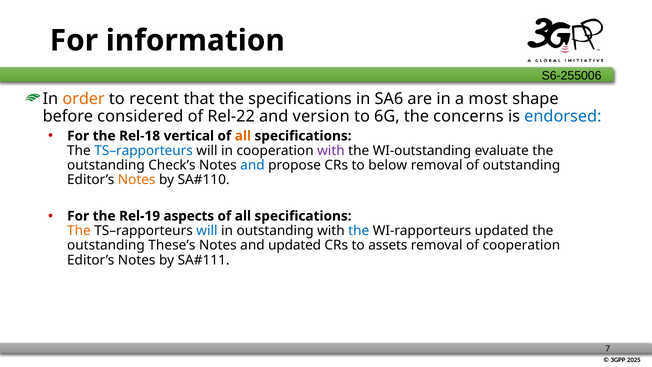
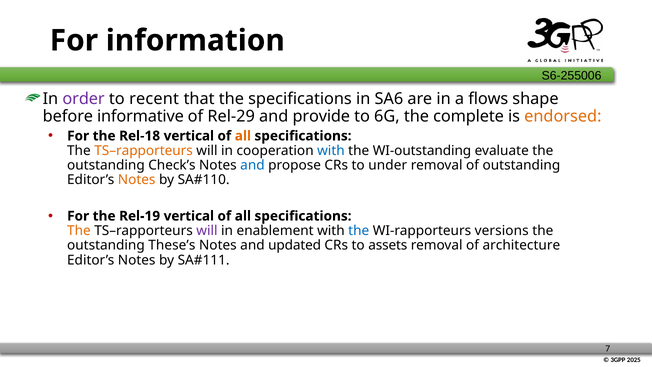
order colour: orange -> purple
most: most -> flows
considered: considered -> informative
Rel-22: Rel-22 -> Rel-29
version: version -> provide
concerns: concerns -> complete
endorsed colour: blue -> orange
TS–rapporteurs at (144, 150) colour: blue -> orange
with at (331, 150) colour: purple -> blue
below: below -> under
Rel-19 aspects: aspects -> vertical
will at (207, 231) colour: blue -> purple
in outstanding: outstanding -> enablement
WI-rapporteurs updated: updated -> versions
of cooperation: cooperation -> architecture
